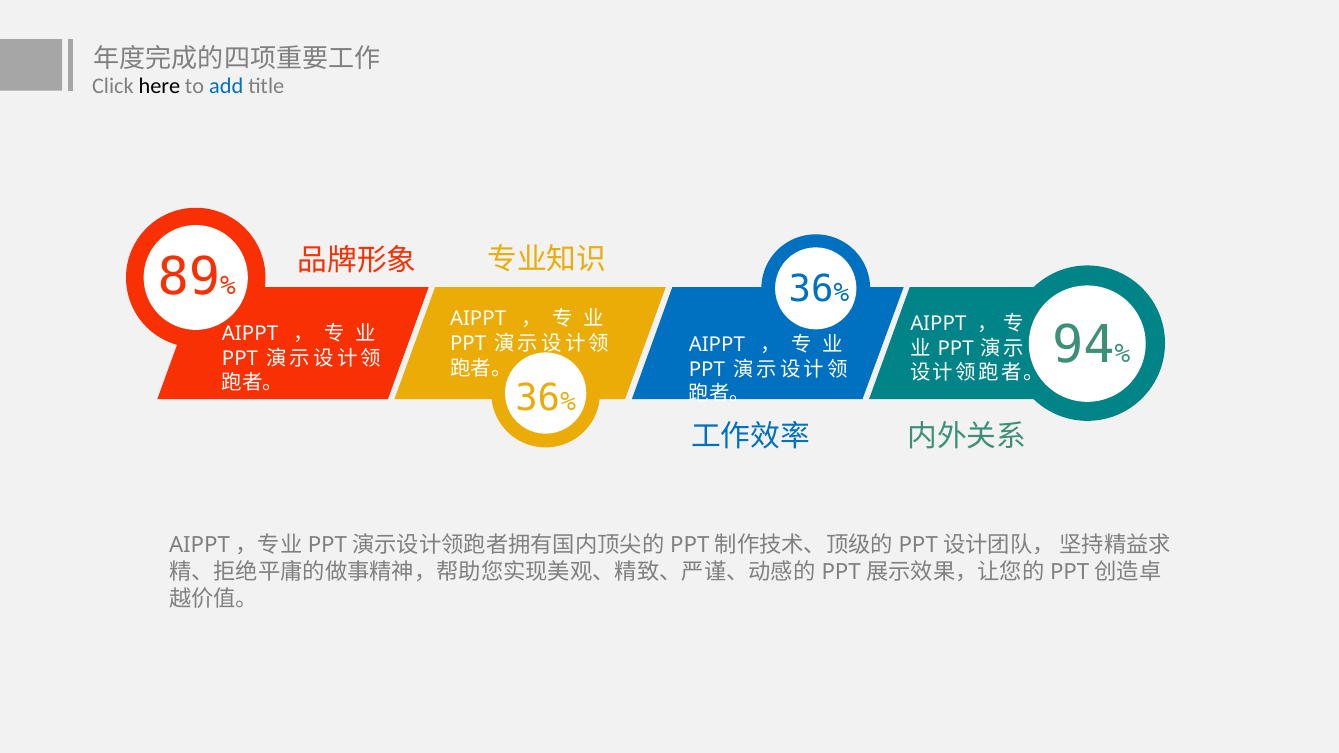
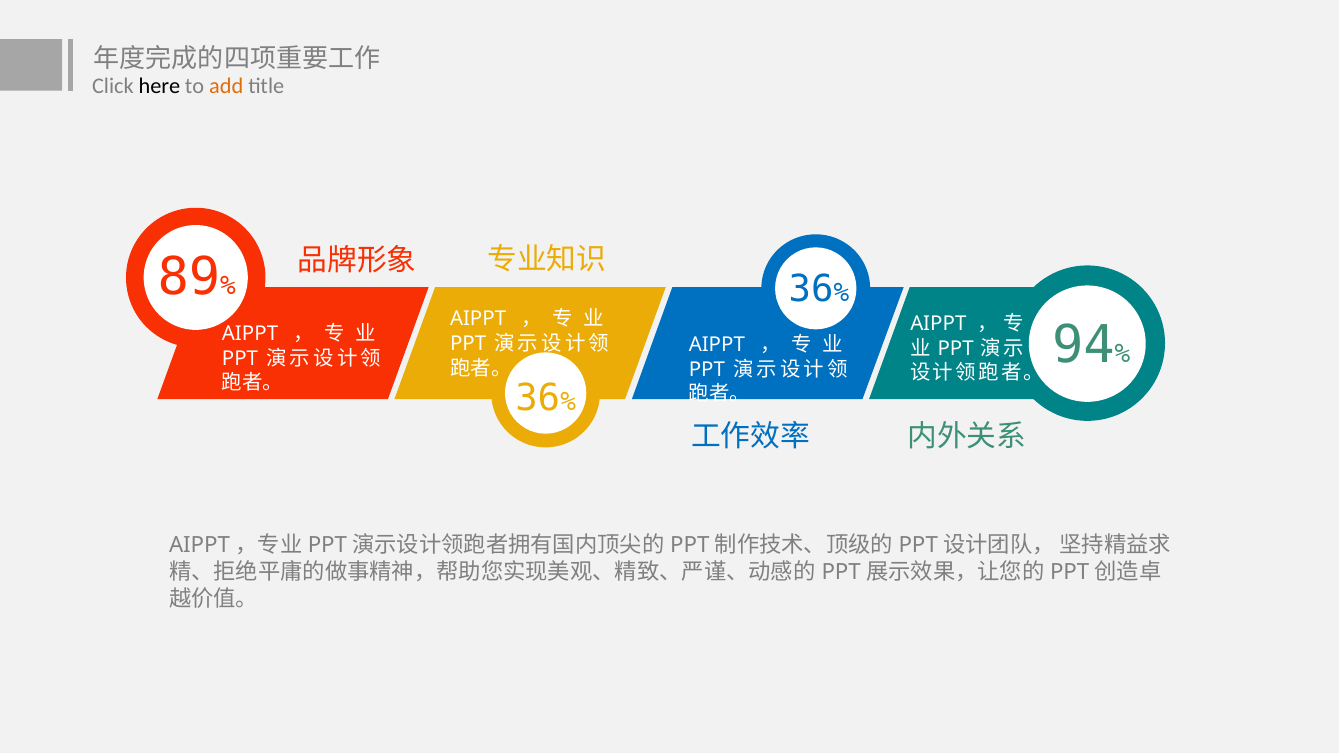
add colour: blue -> orange
